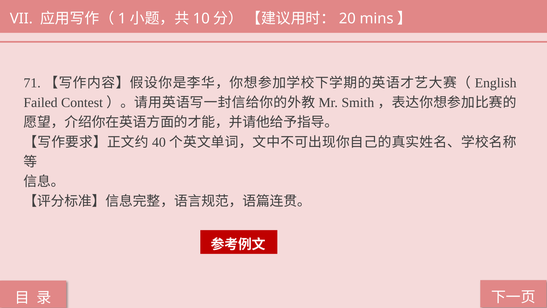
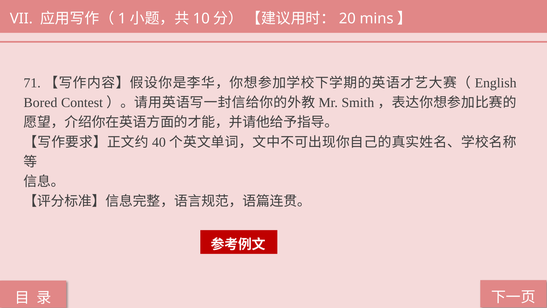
Failed: Failed -> Bored
